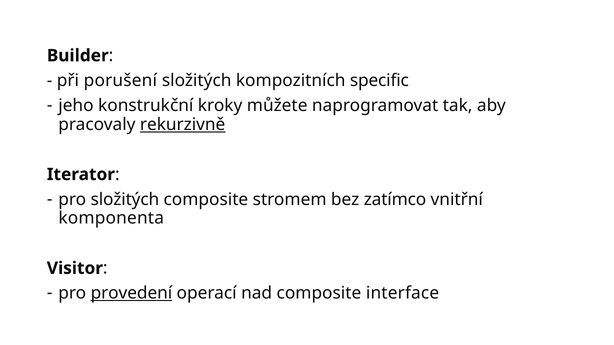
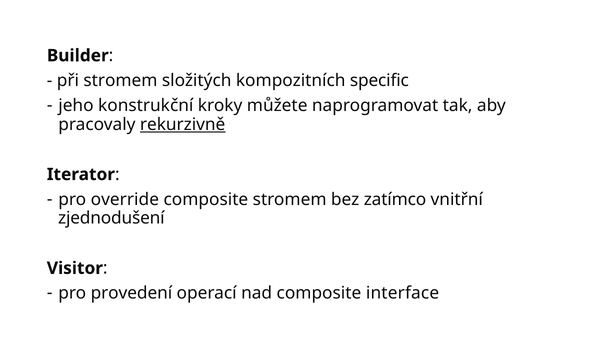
při porušení: porušení -> stromem
pro složitých: složitých -> override
komponenta: komponenta -> zjednodušení
provedení underline: present -> none
